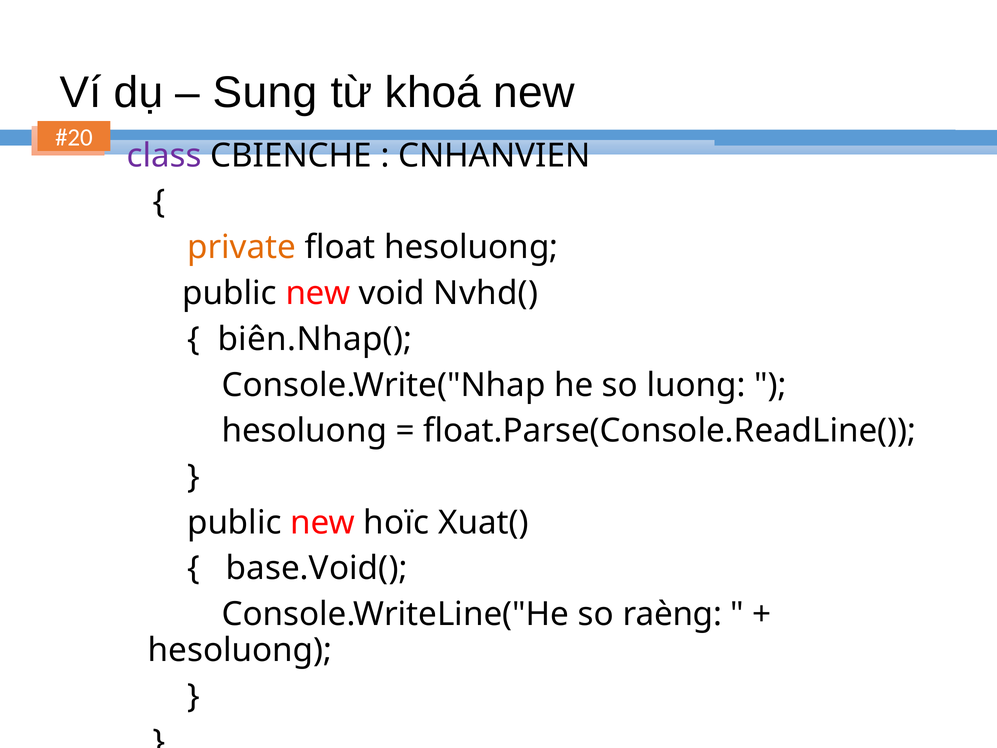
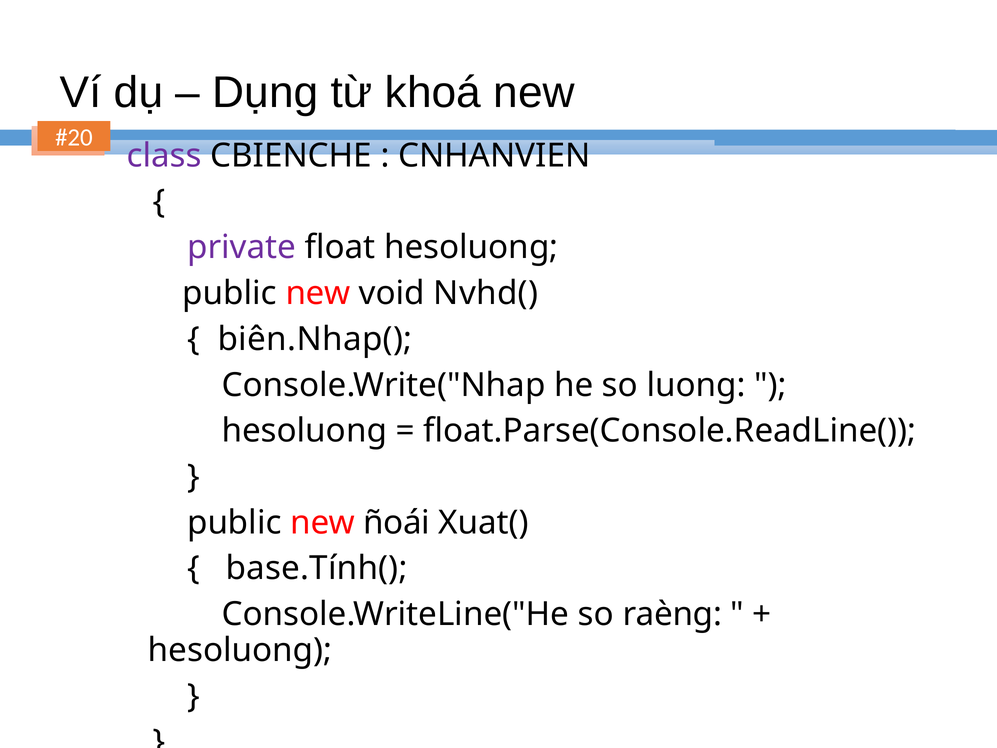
Sung: Sung -> Dụng
private colour: orange -> purple
hoïc: hoïc -> ñoái
base.Void(: base.Void( -> base.Tính(
